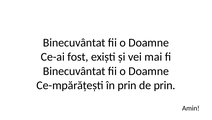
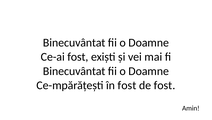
în prin: prin -> fost
de prin: prin -> fost
